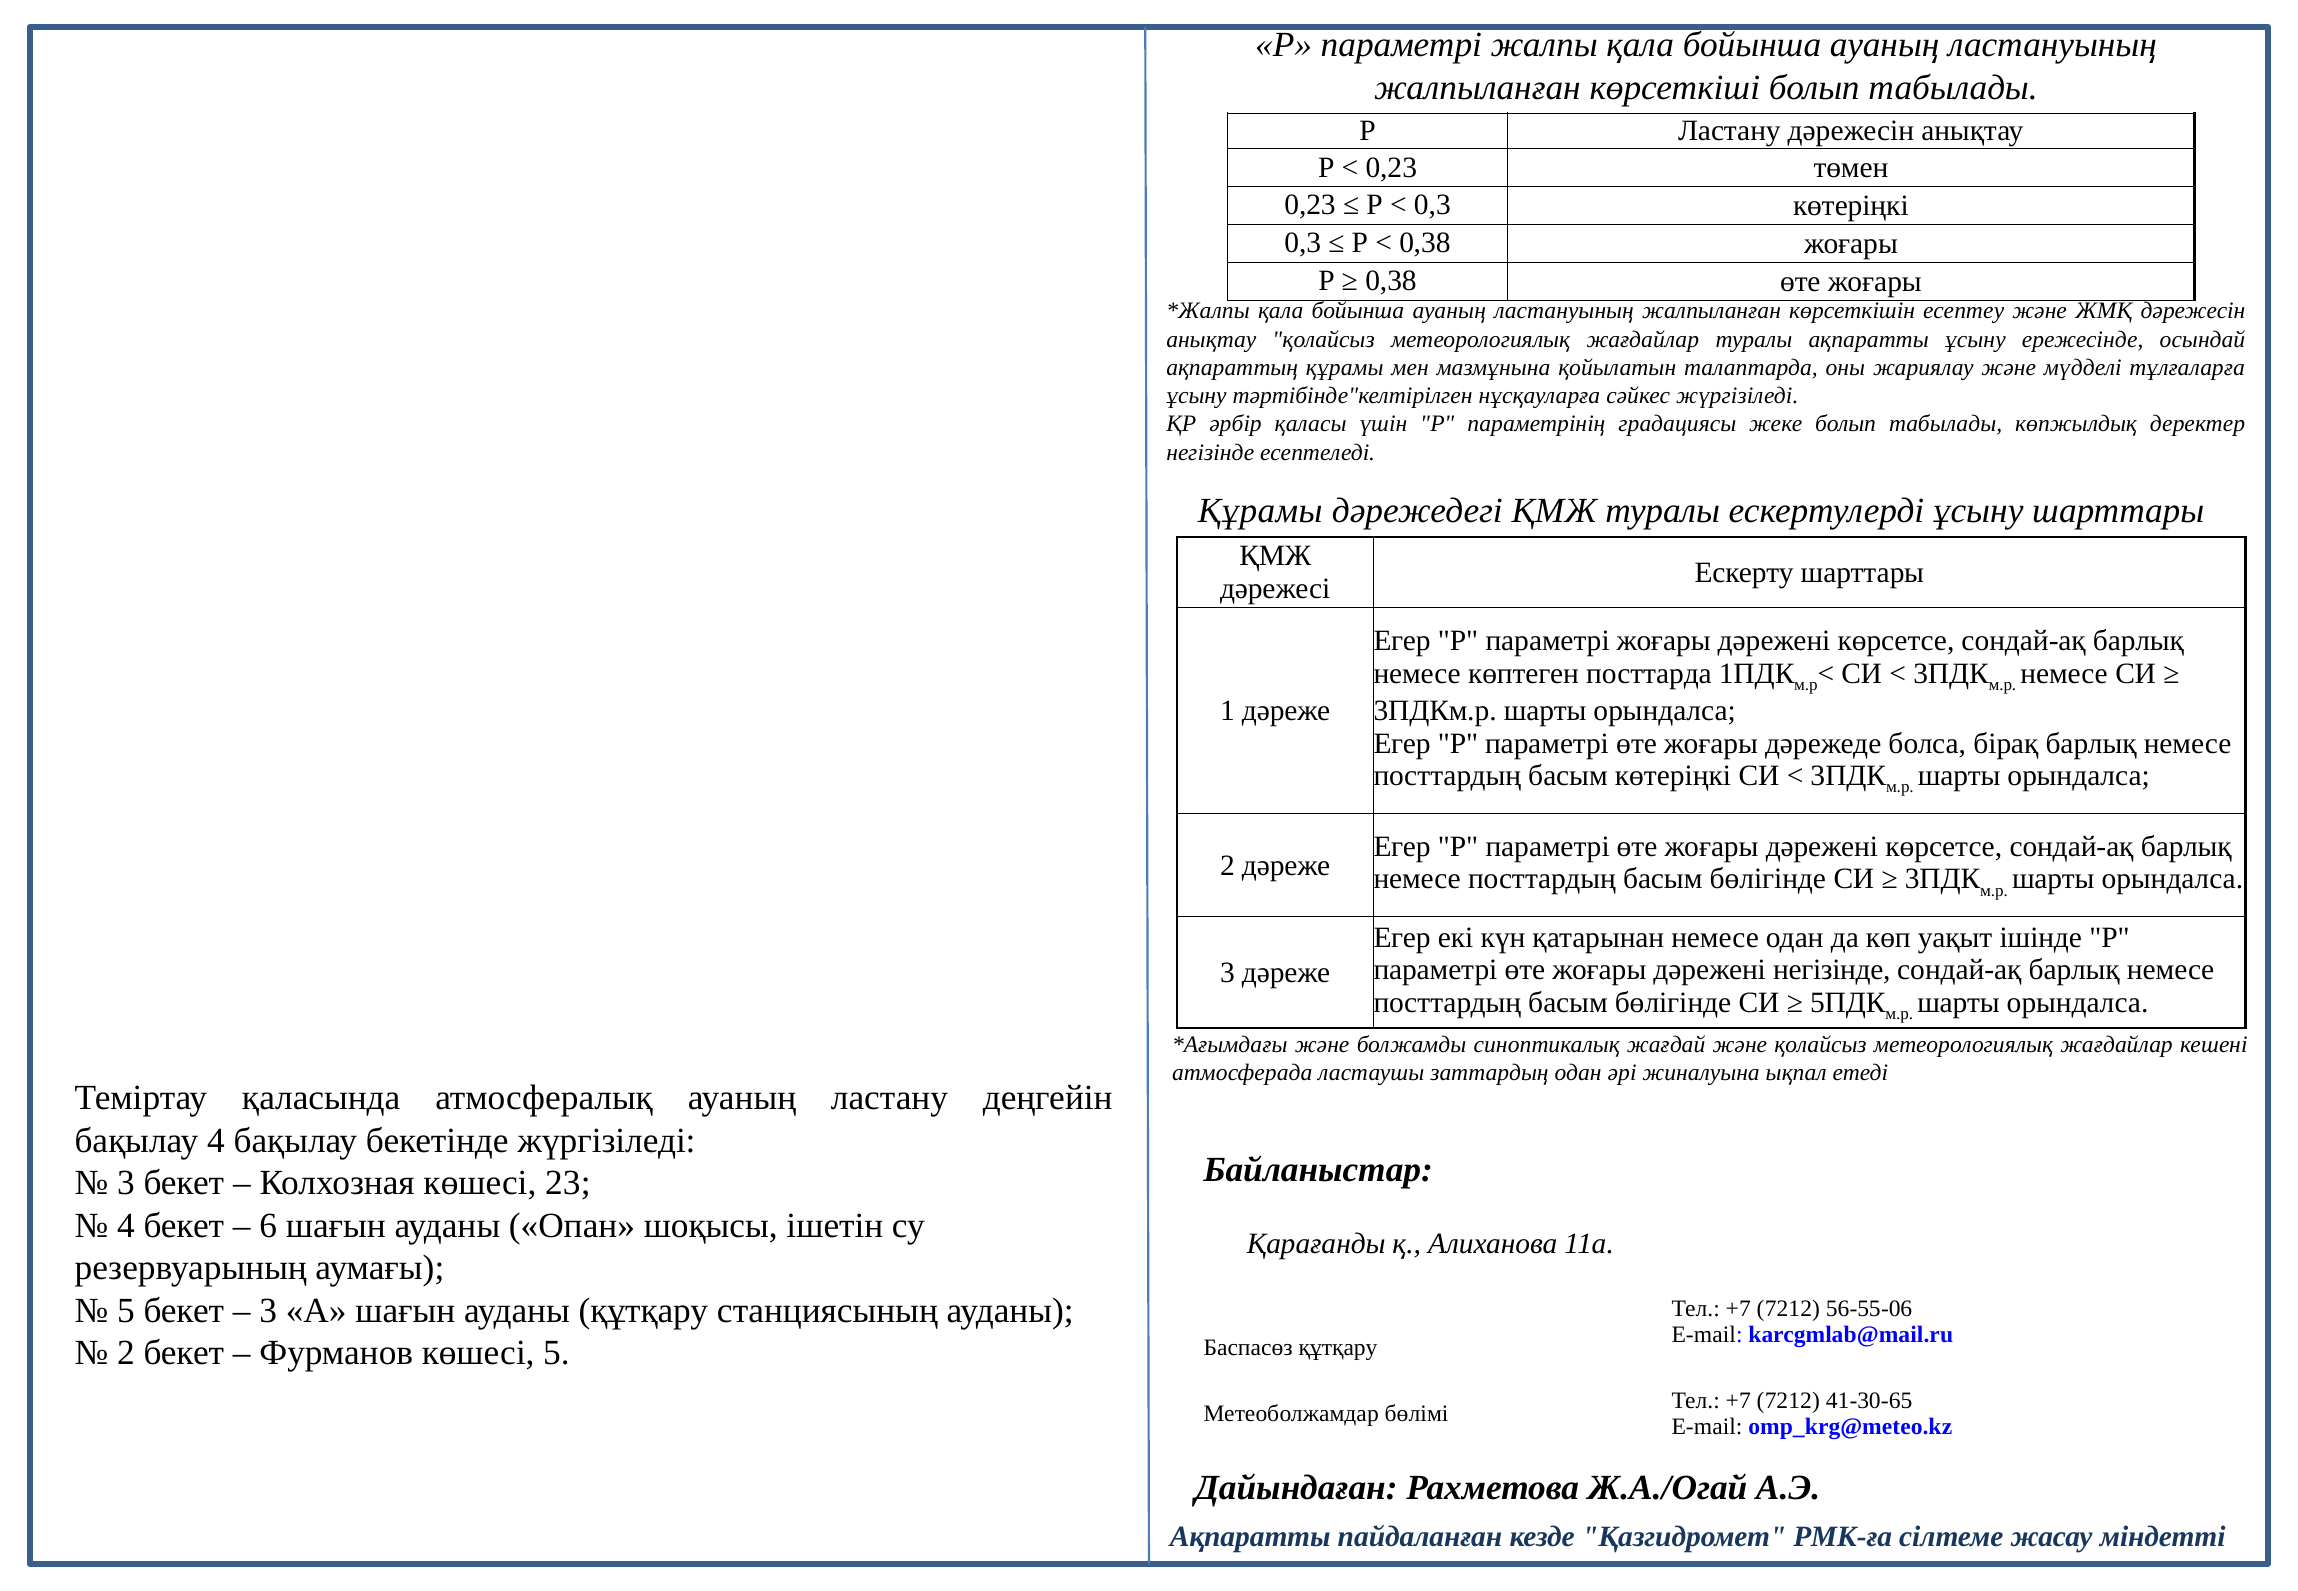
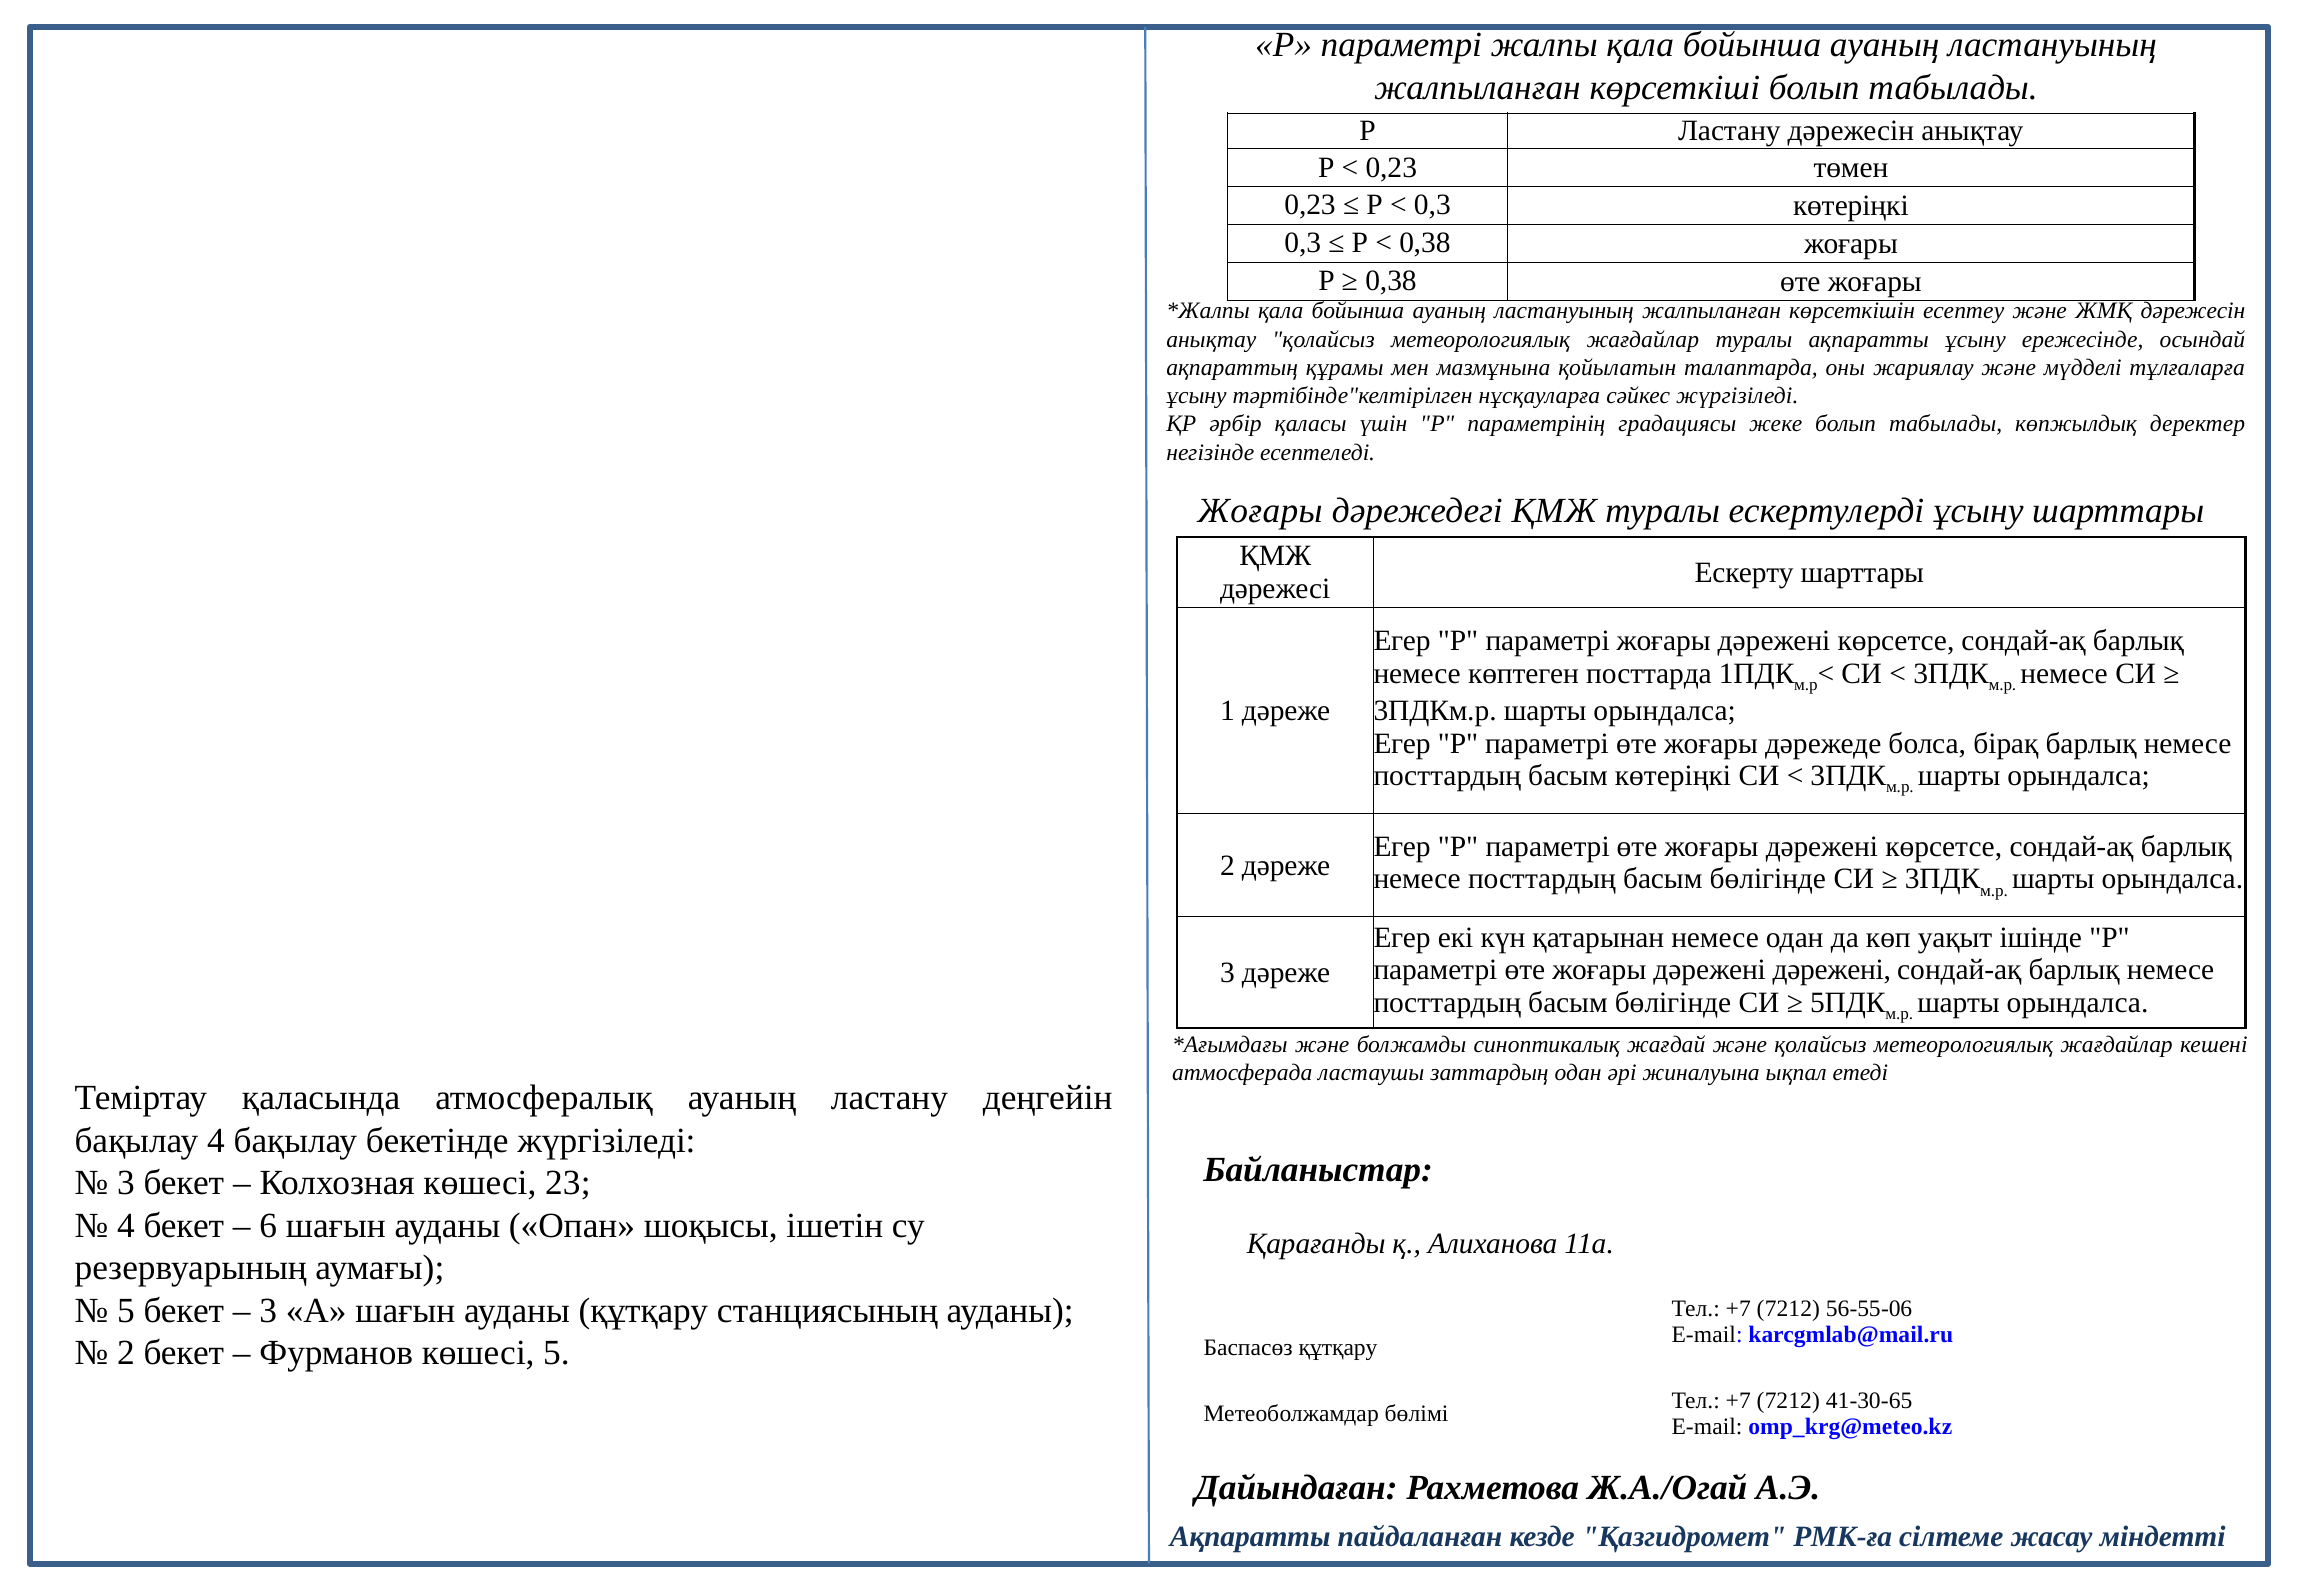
Құрамы at (1260, 511): Құрамы -> Жоғары
дәрежені негізінде: негізінде -> дәрежені
